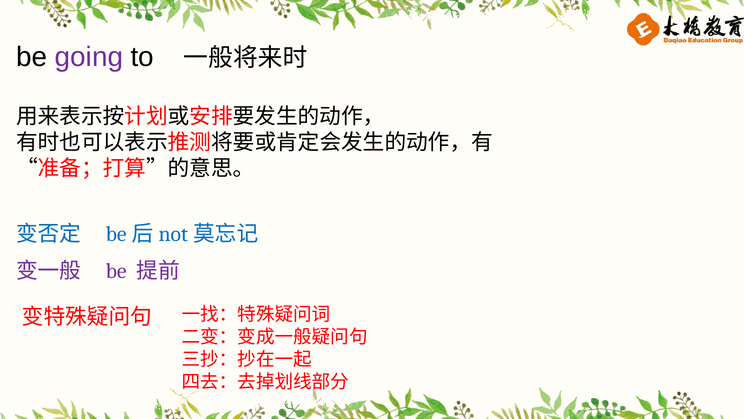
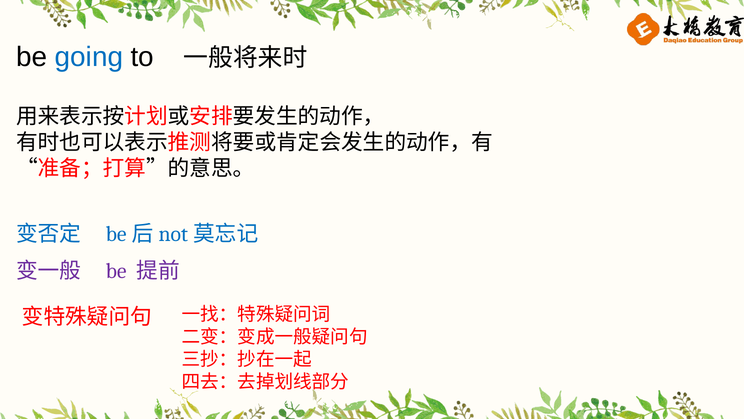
going colour: purple -> blue
